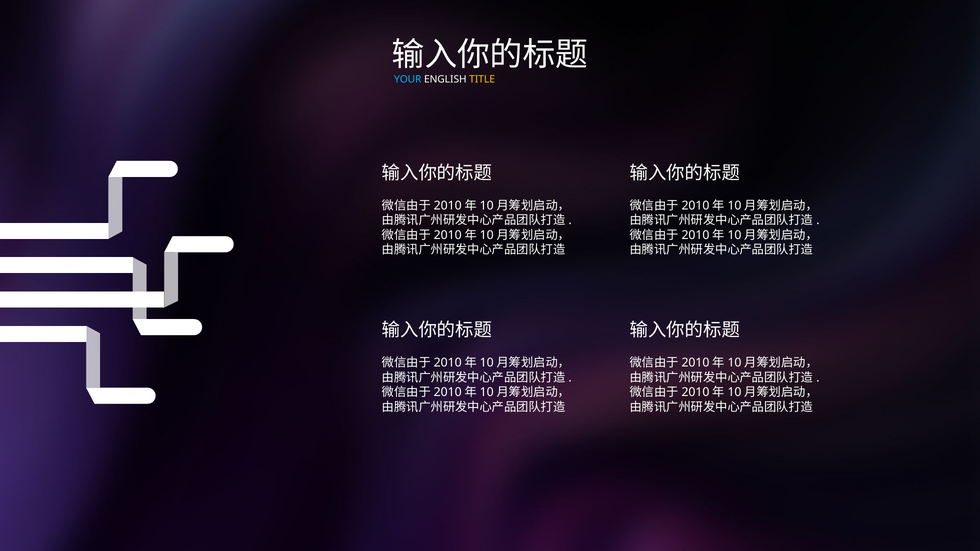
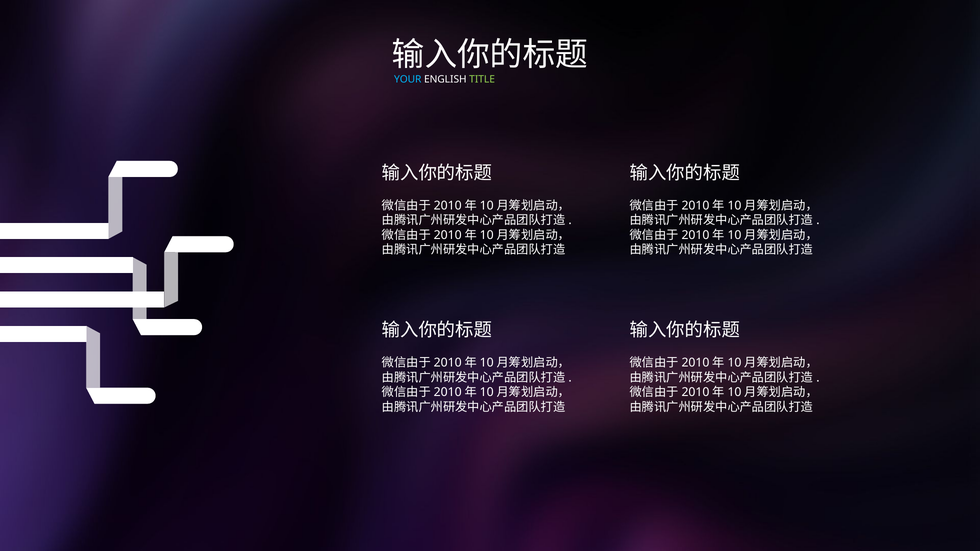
TITLE colour: yellow -> light green
